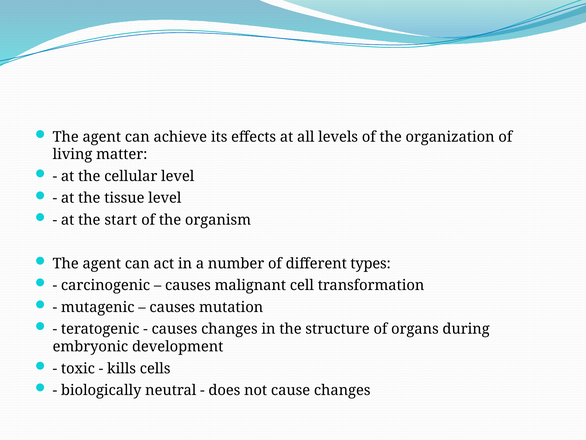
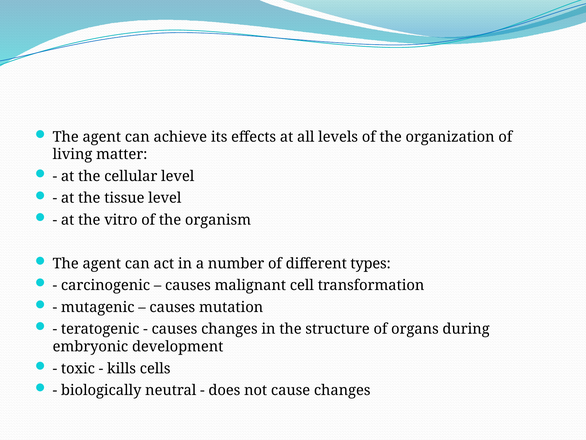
start: start -> vitro
